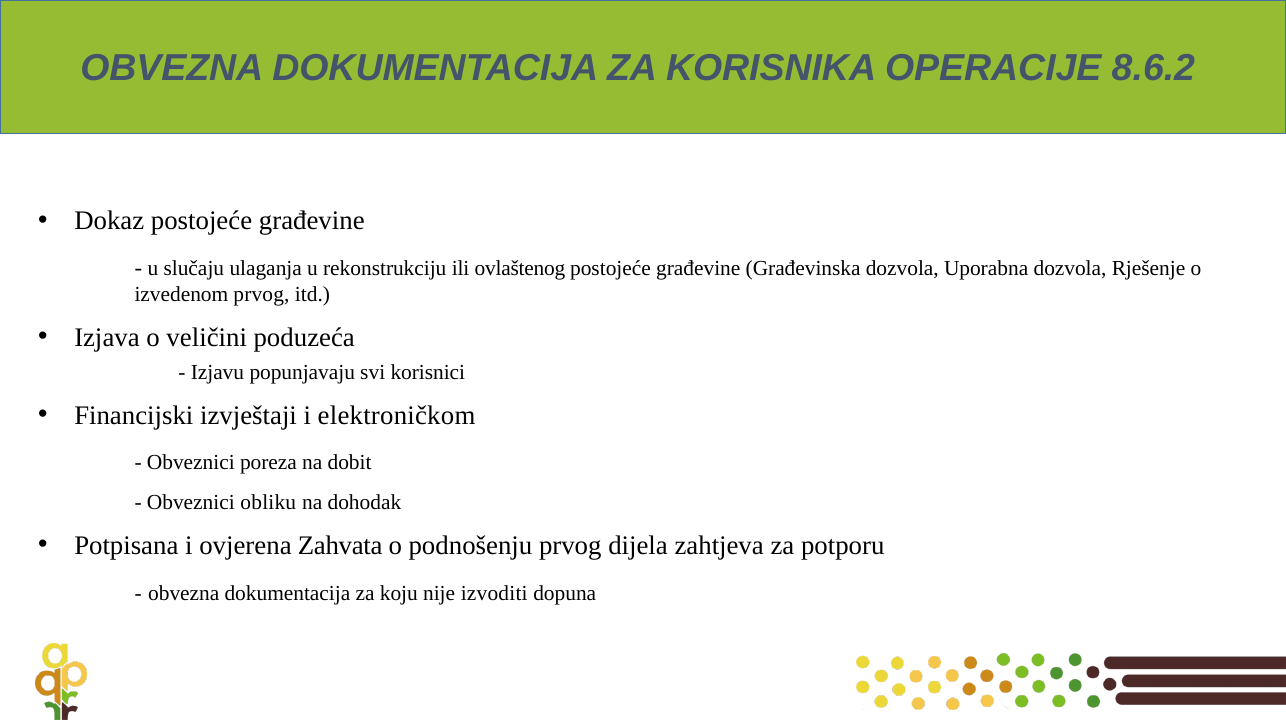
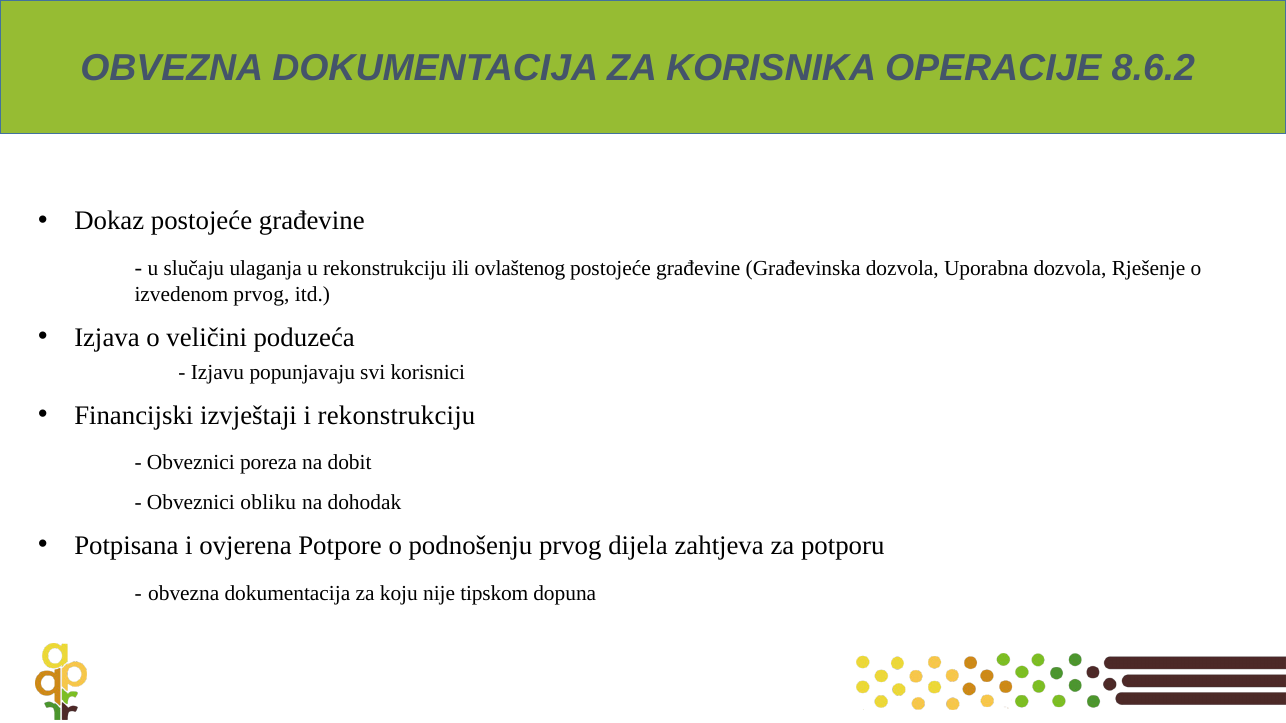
i elektroničkom: elektroničkom -> rekonstrukciju
Zahvata: Zahvata -> Potpore
izvoditi: izvoditi -> tipskom
